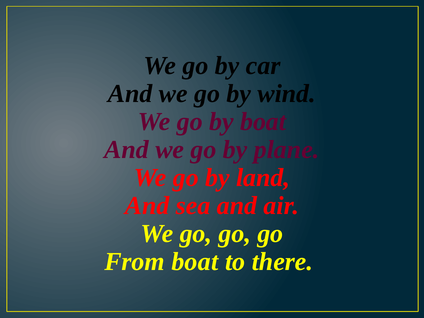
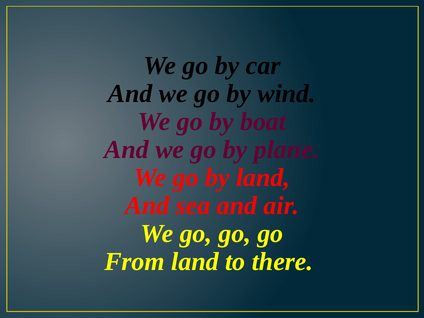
From boat: boat -> land
